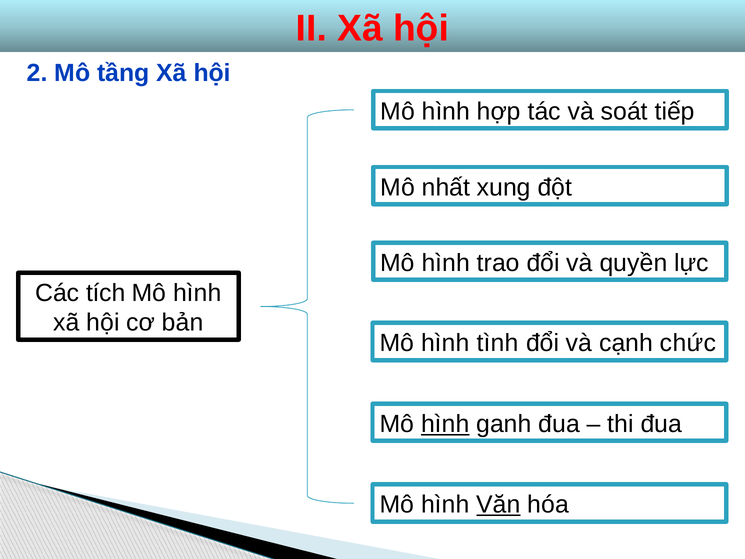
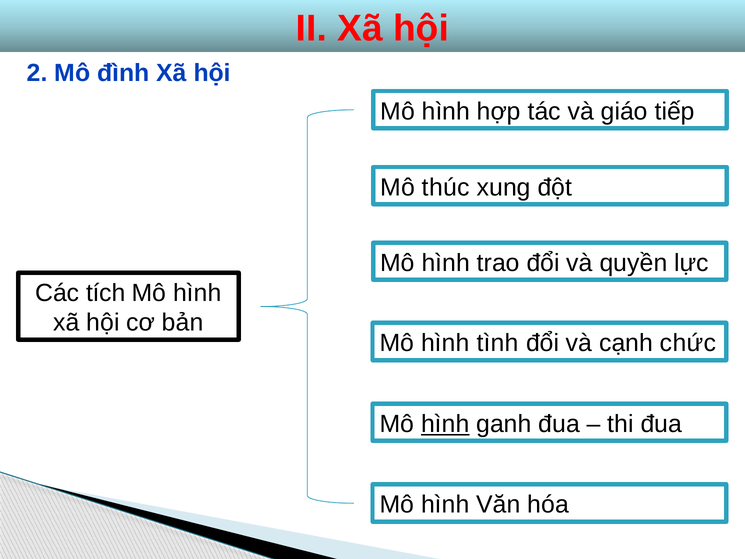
tầng: tầng -> đình
soát: soát -> giáo
nhất: nhất -> thúc
Văn underline: present -> none
